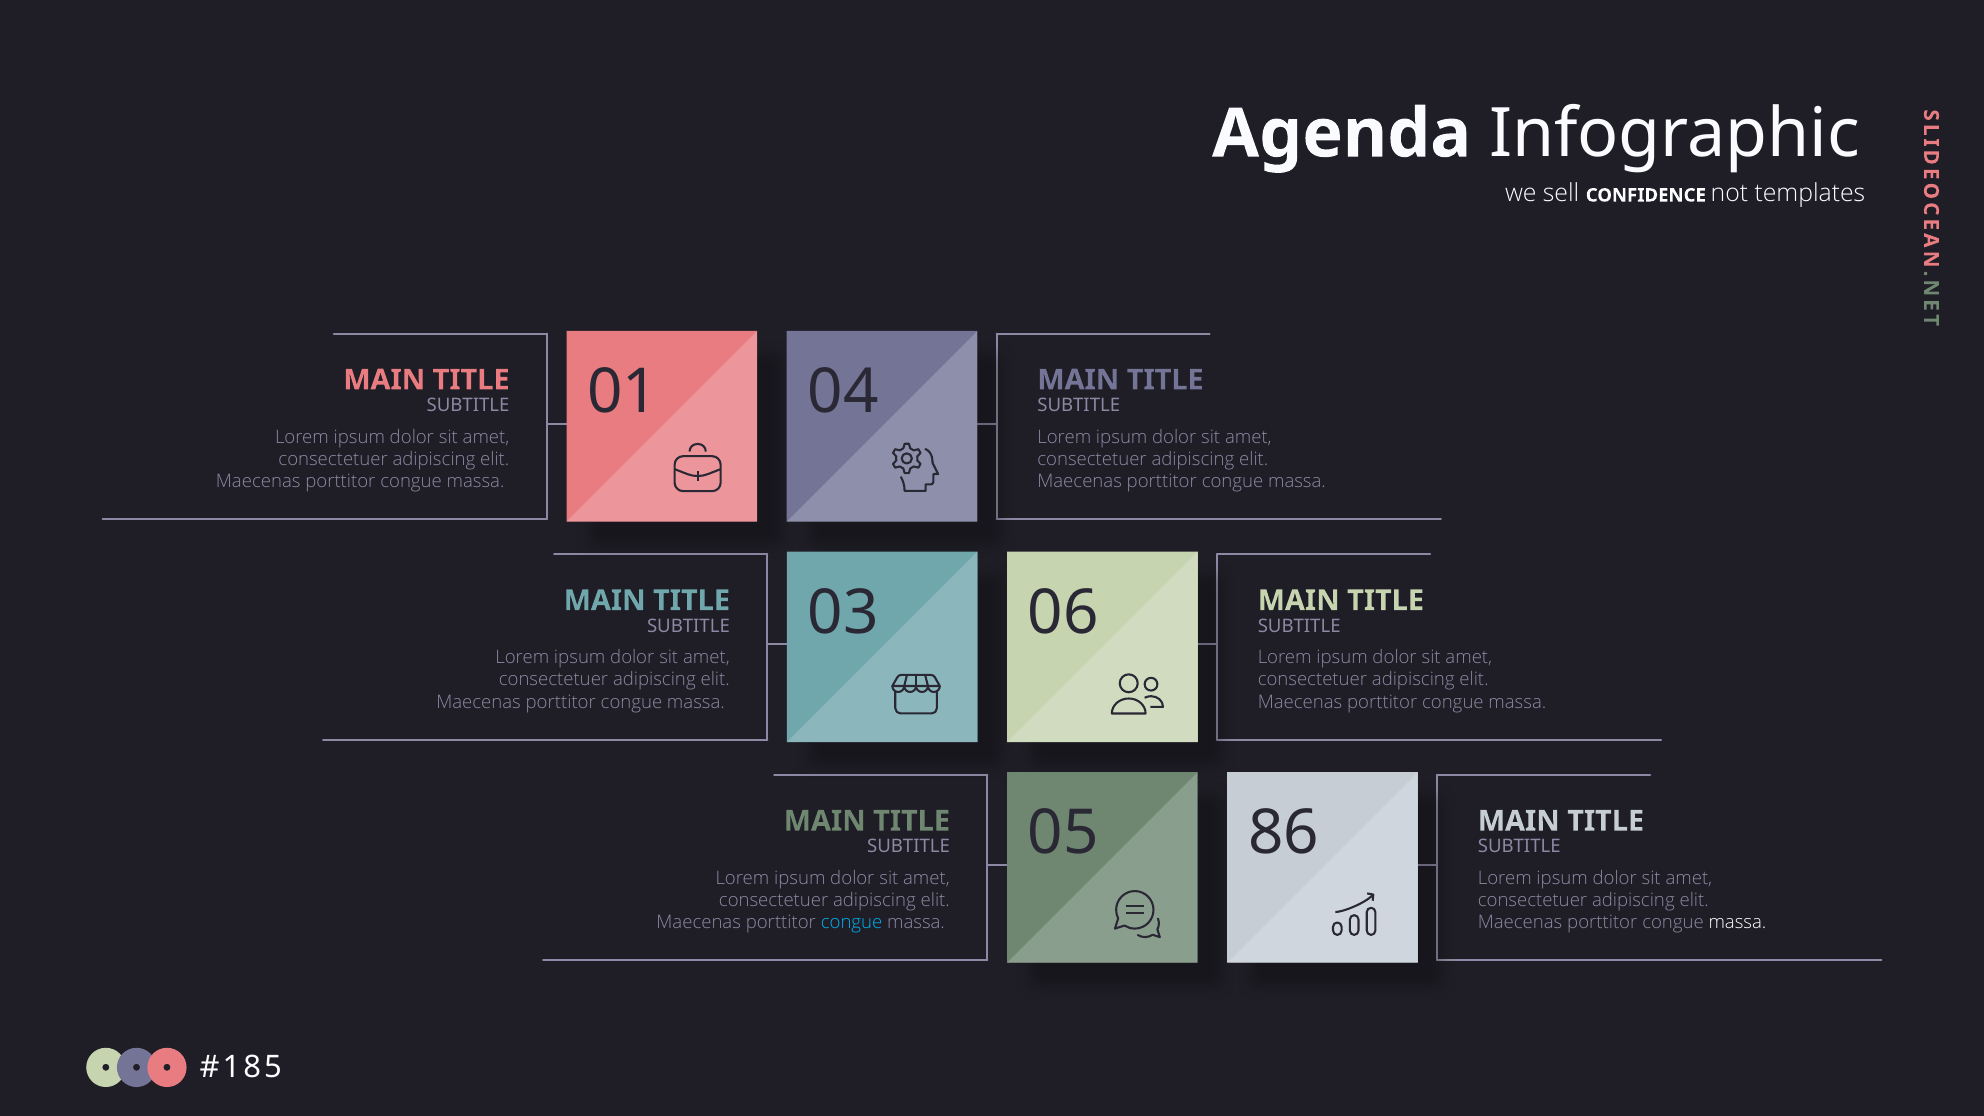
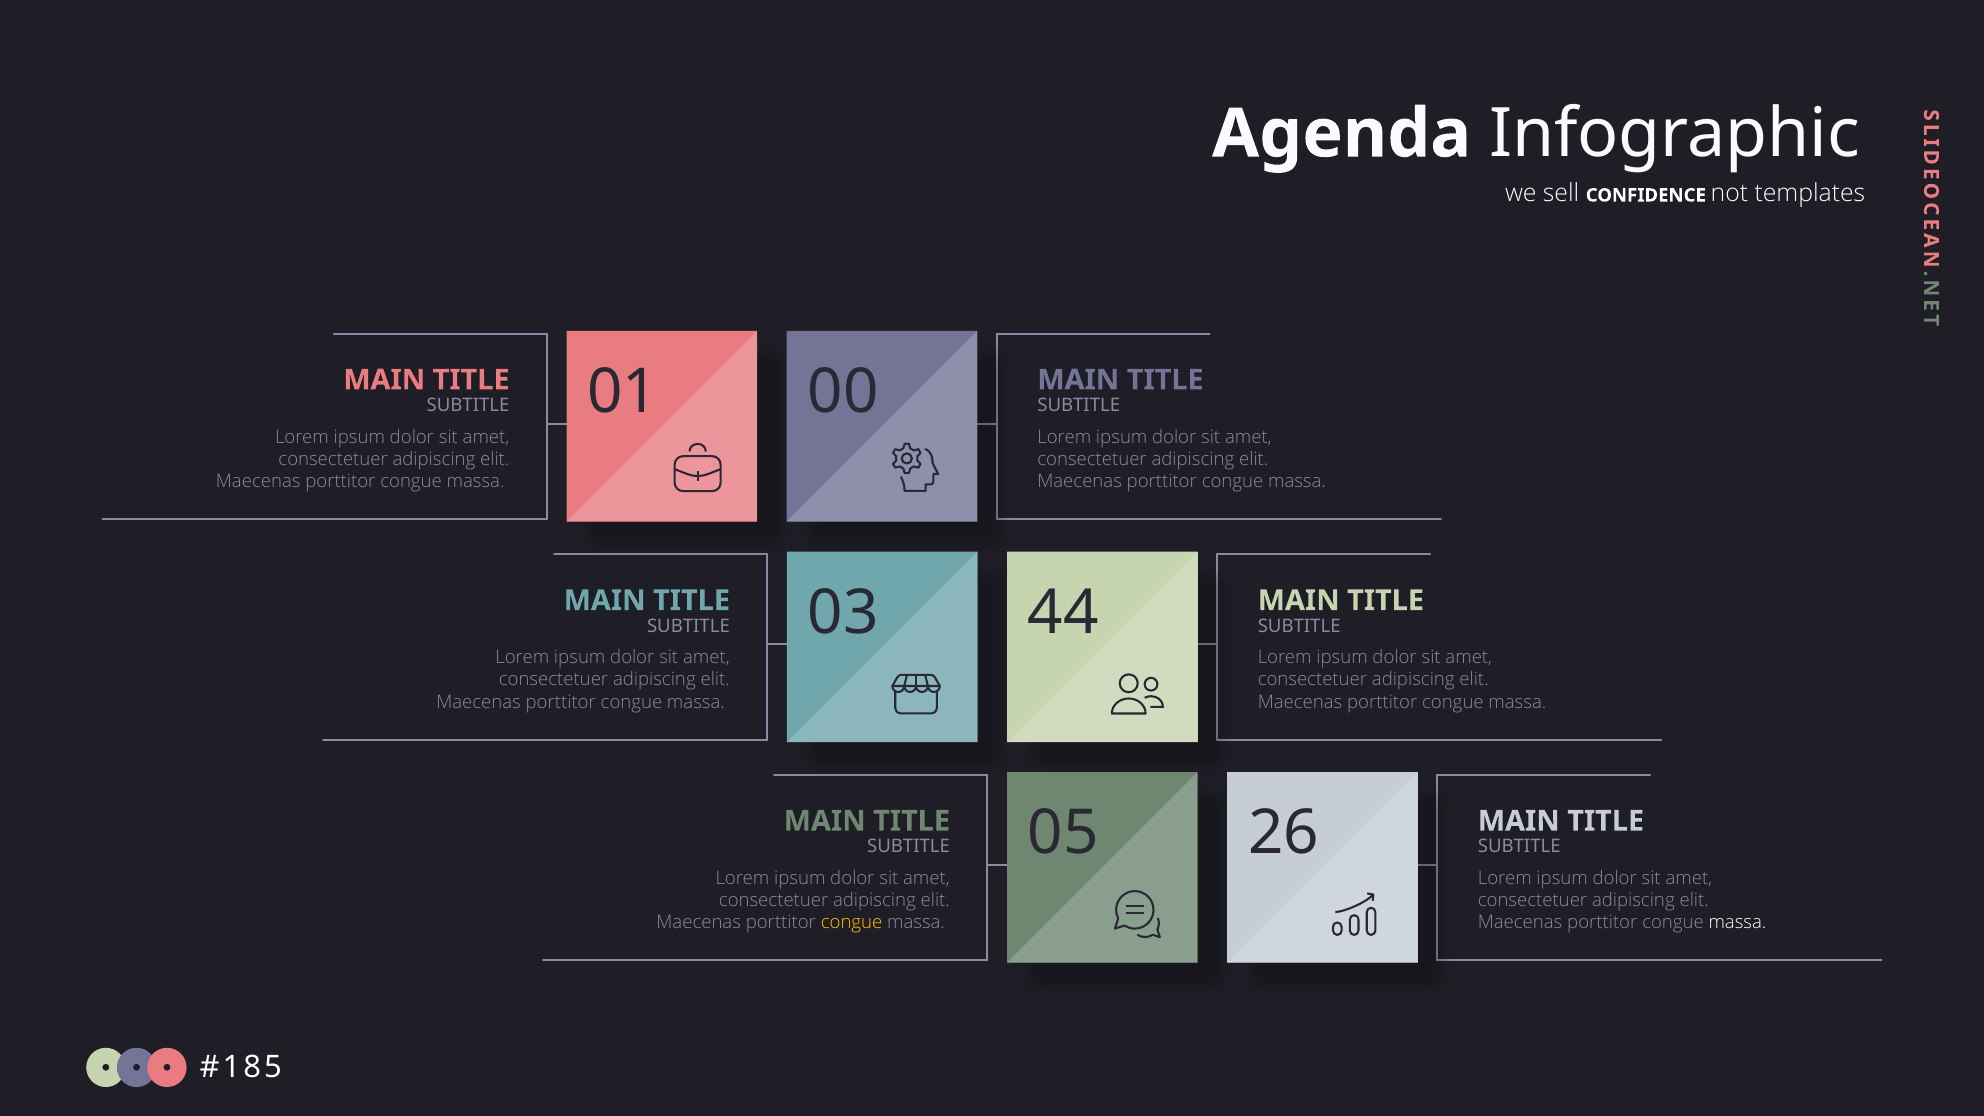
04: 04 -> 00
06: 06 -> 44
86: 86 -> 26
congue at (852, 923) colour: light blue -> yellow
